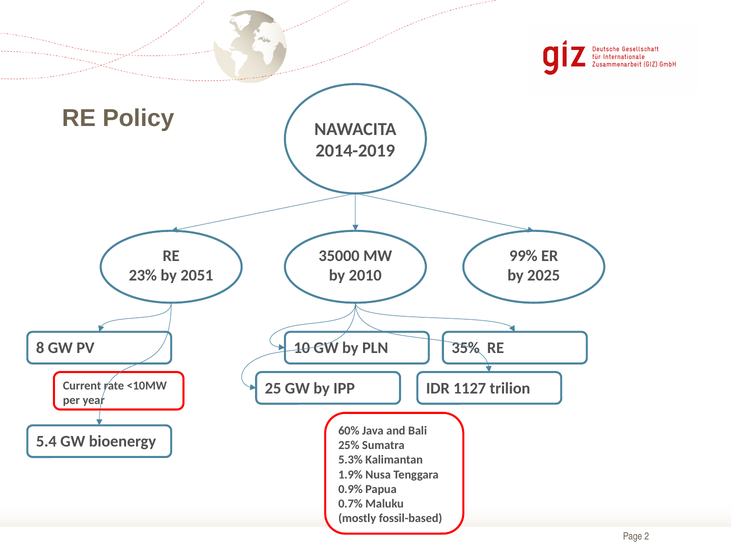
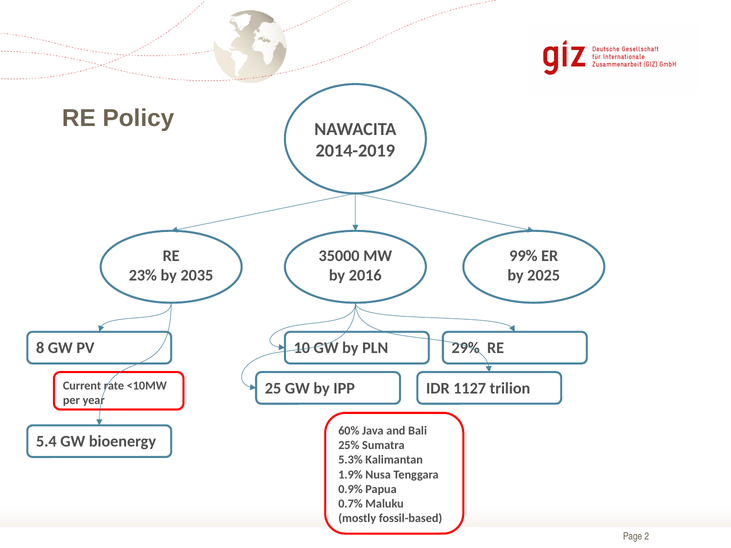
2051: 2051 -> 2035
2010: 2010 -> 2016
35%: 35% -> 29%
